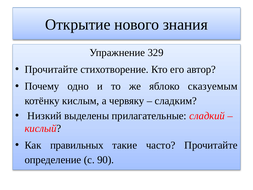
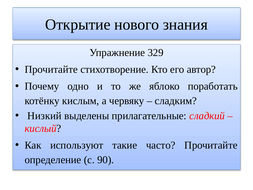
сказуемым: сказуемым -> поработать
правильных: правильных -> используют
